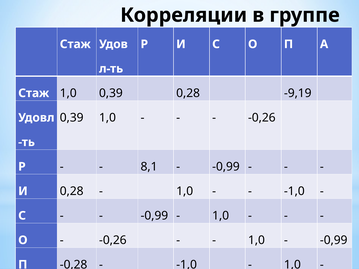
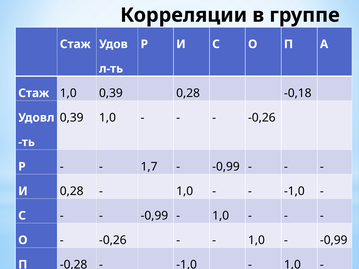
-9,19: -9,19 -> -0,18
8,1: 8,1 -> 1,7
